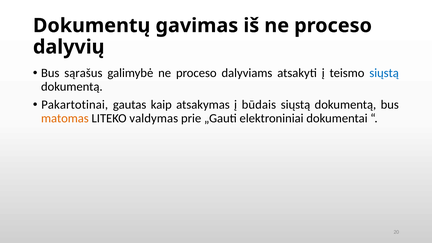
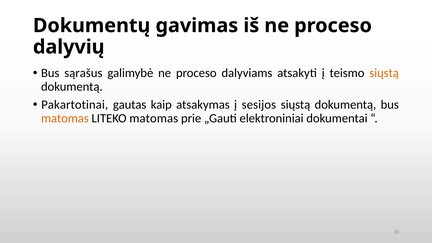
siųstą at (384, 73) colour: blue -> orange
būdais: būdais -> sesijos
LITEKO valdymas: valdymas -> matomas
